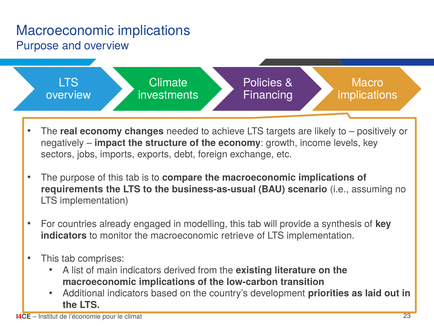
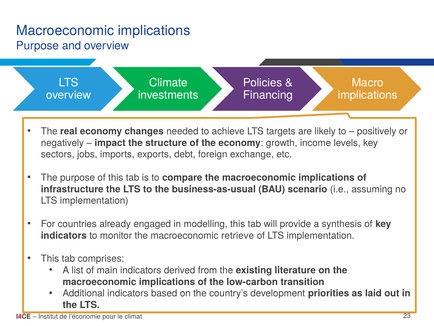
requirements: requirements -> infrastructure
